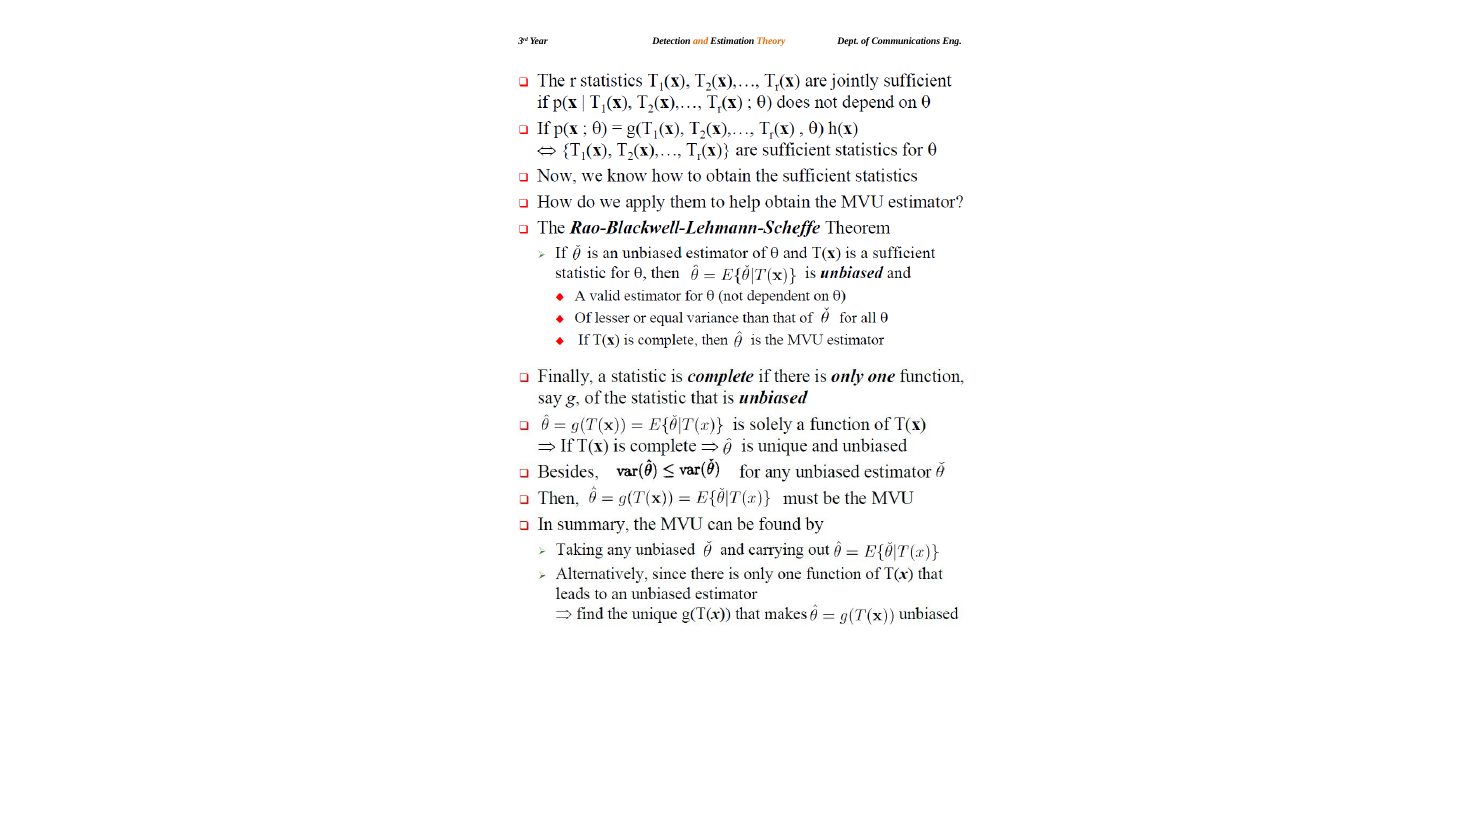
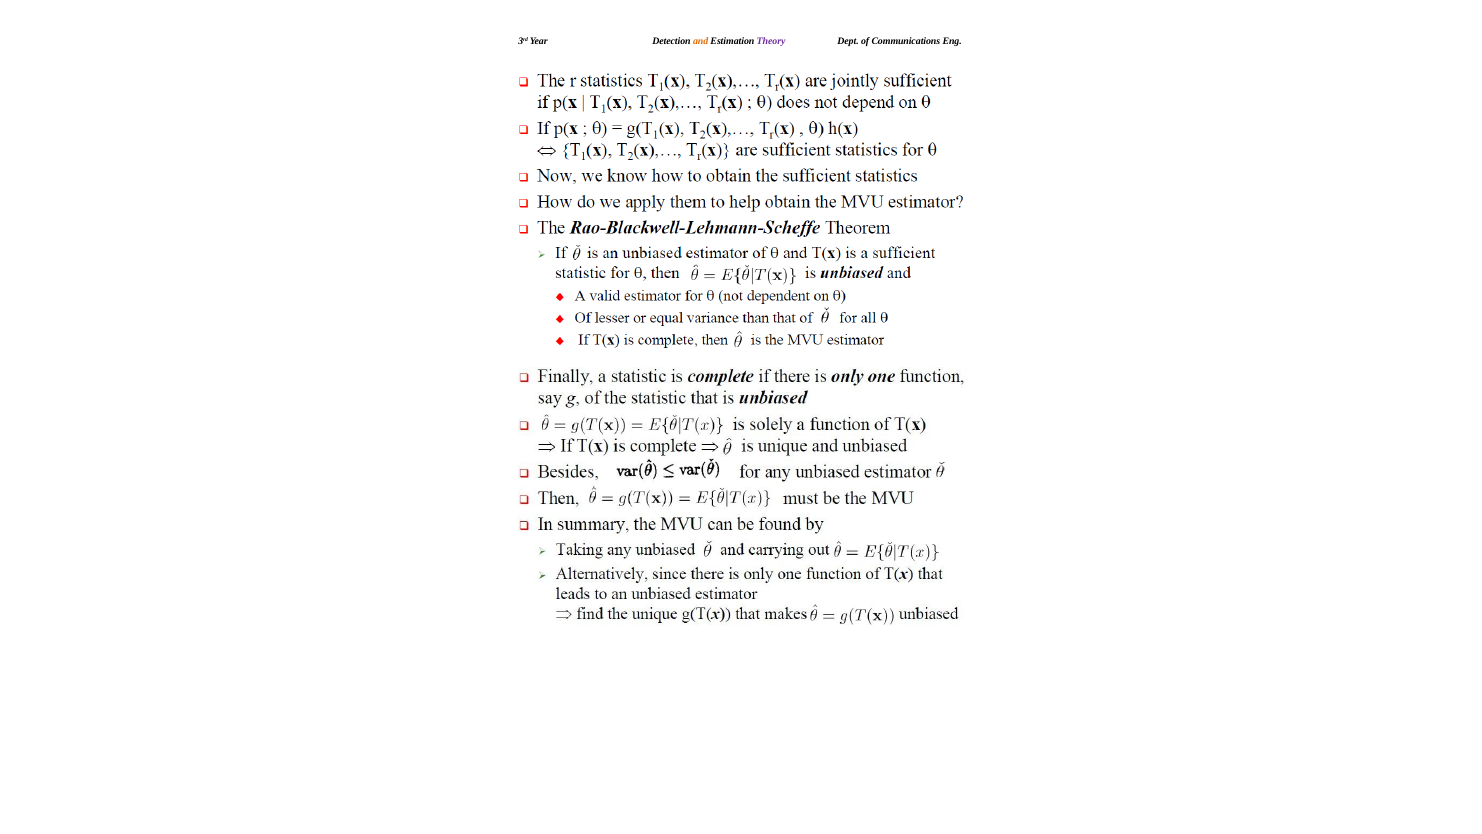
Theory colour: orange -> purple
